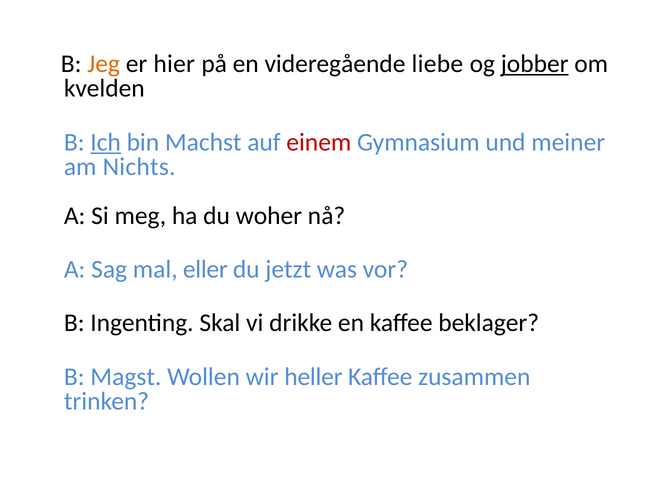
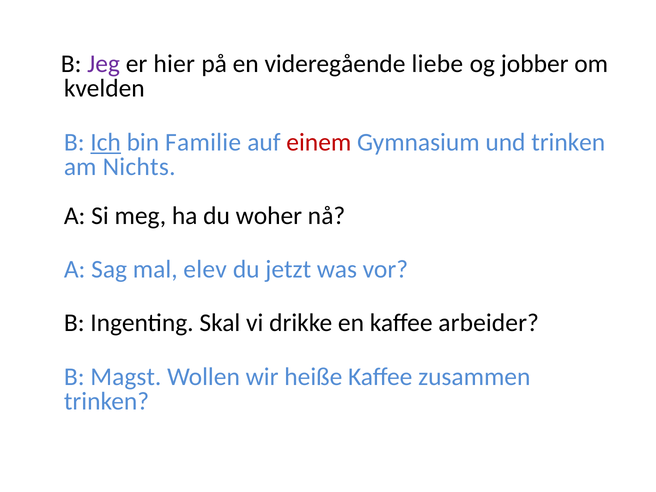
Jeg colour: orange -> purple
jobber underline: present -> none
Machst: Machst -> Familie
und meiner: meiner -> trinken
eller: eller -> elev
beklager: beklager -> arbeider
heller: heller -> heiße
